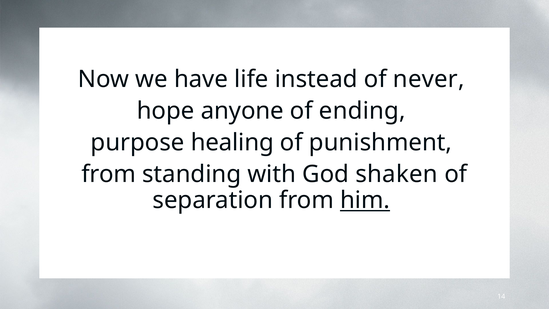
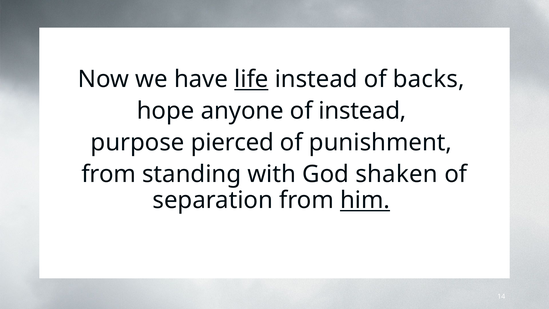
life underline: none -> present
never: never -> backs
of ending: ending -> instead
healing: healing -> pierced
